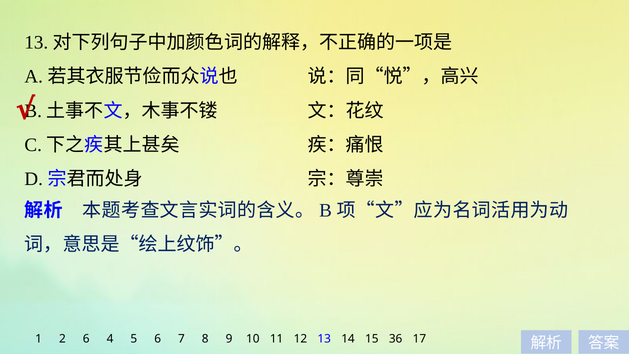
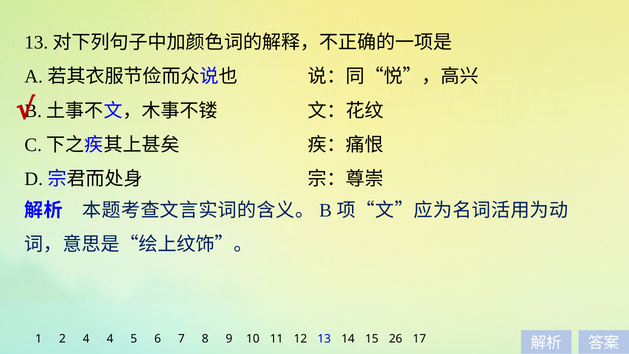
2 6: 6 -> 4
36: 36 -> 26
